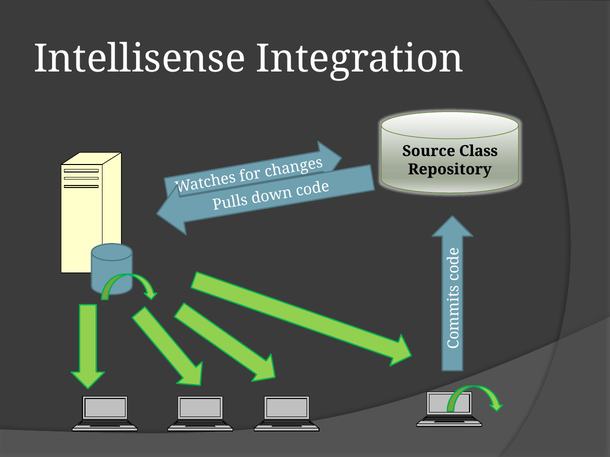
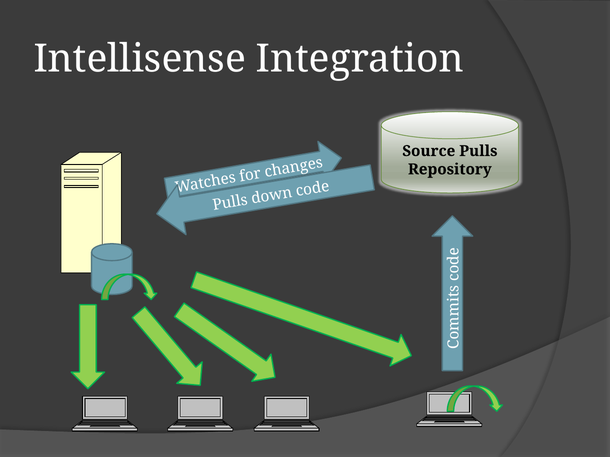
Source Class: Class -> Pulls
